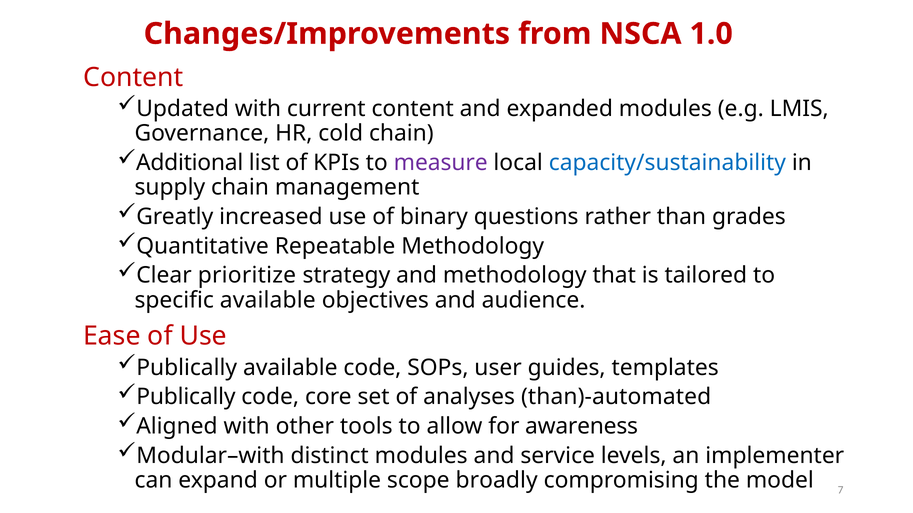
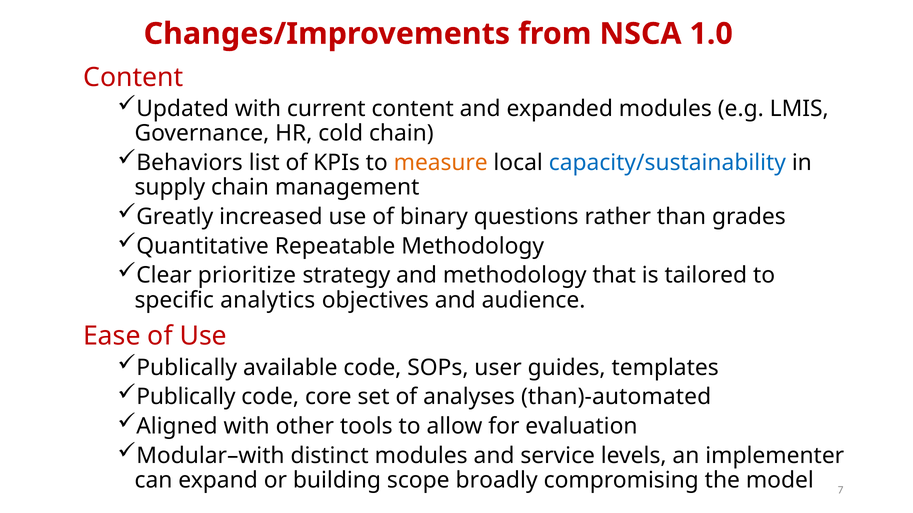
Additional: Additional -> Behaviors
measure colour: purple -> orange
specific available: available -> analytics
awareness: awareness -> evaluation
multiple: multiple -> building
